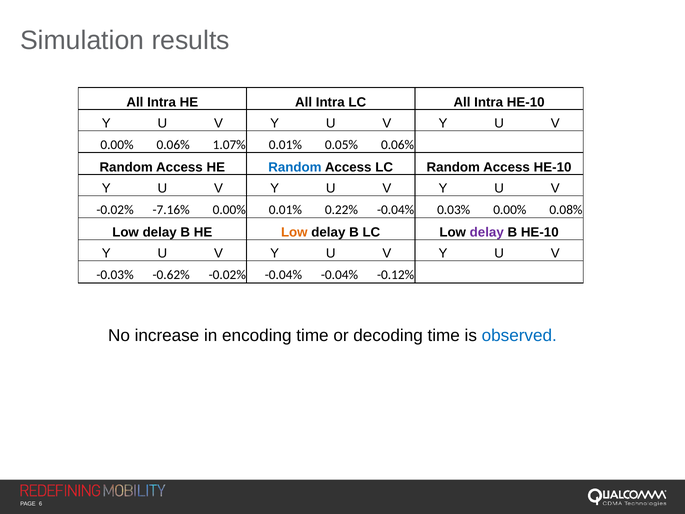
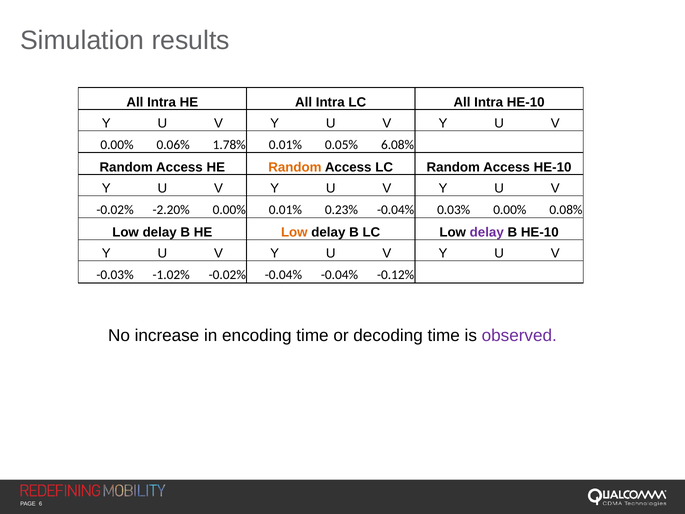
1.07%: 1.07% -> 1.78%
0.05% 0.06%: 0.06% -> 6.08%
Random at (295, 167) colour: blue -> orange
-7.16%: -7.16% -> -2.20%
0.22%: 0.22% -> 0.23%
-0.62%: -0.62% -> -1.02%
observed colour: blue -> purple
